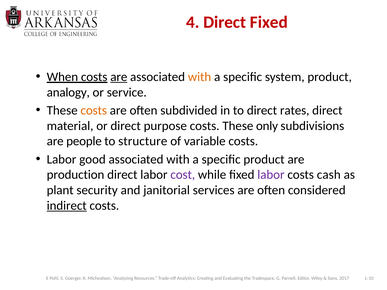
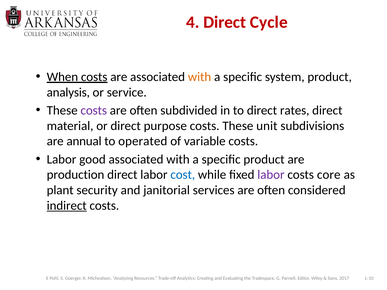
Direct Fixed: Fixed -> Cycle
are at (119, 77) underline: present -> none
analogy: analogy -> analysis
costs at (94, 110) colour: orange -> purple
only: only -> unit
people: people -> annual
structure: structure -> operated
cost colour: purple -> blue
cash: cash -> core
